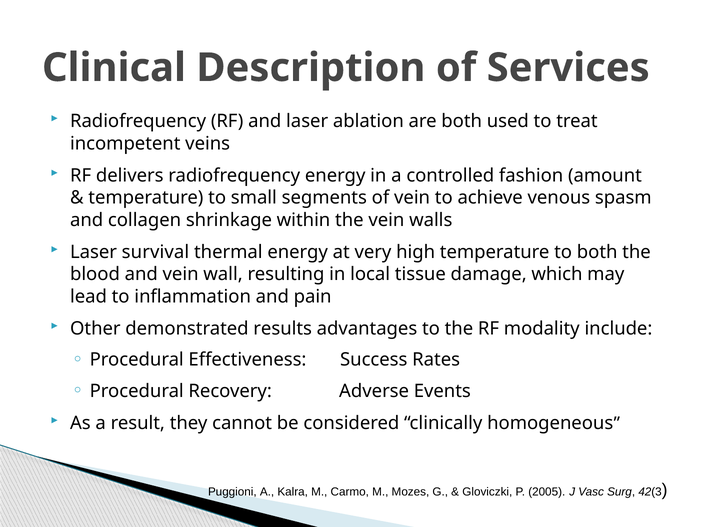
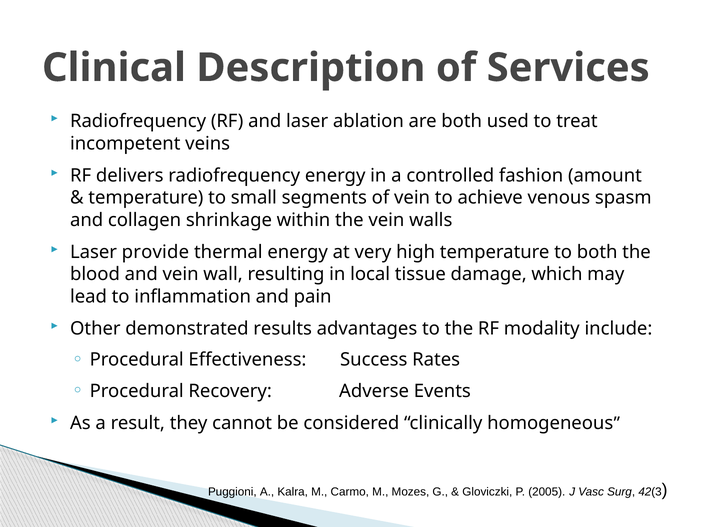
survival: survival -> provide
